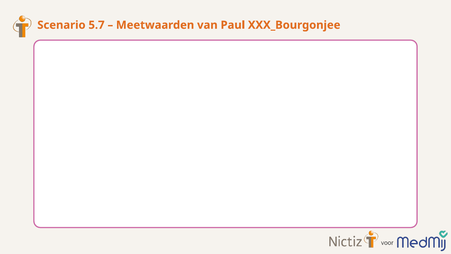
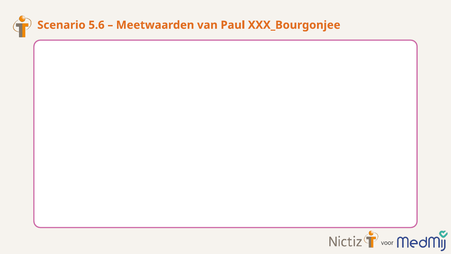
5.7: 5.7 -> 5.6
